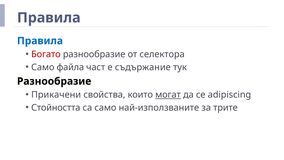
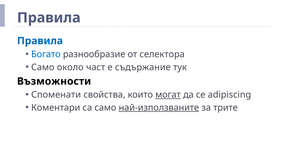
Богато colour: red -> blue
файла: файла -> около
Разнообразие at (54, 81): Разнообразие -> Възможности
Прикачени: Прикачени -> Споменати
Стойността: Стойността -> Коментари
най-използваните underline: none -> present
